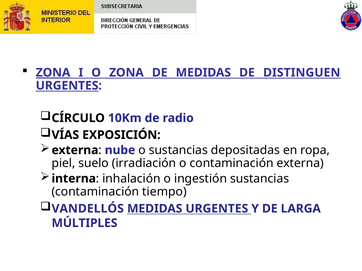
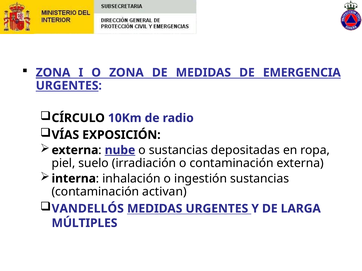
DISTINGUEN: DISTINGUEN -> EMERGENCIA
nube underline: none -> present
tiempo: tiempo -> activan
